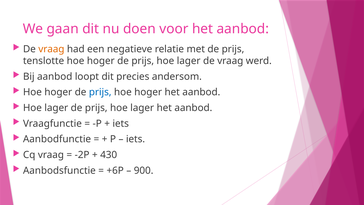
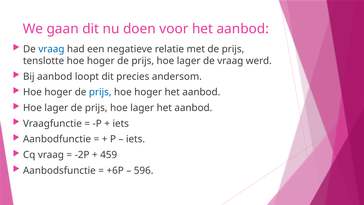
vraag at (51, 49) colour: orange -> blue
430: 430 -> 459
900: 900 -> 596
